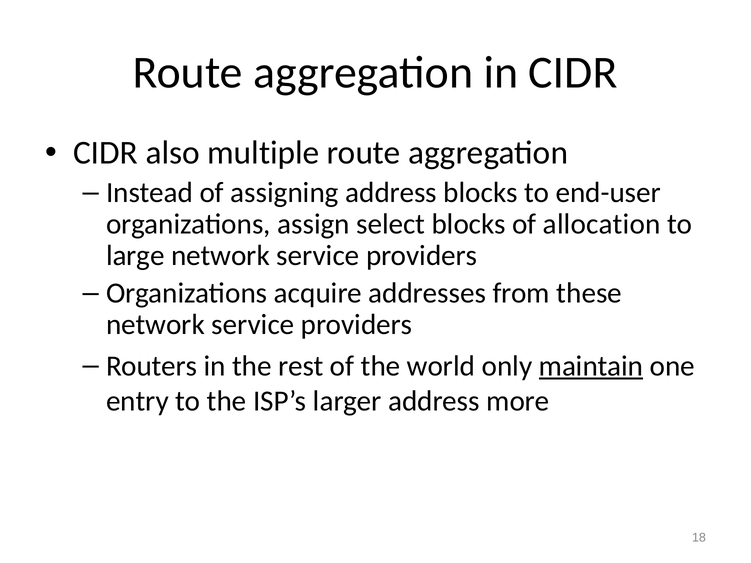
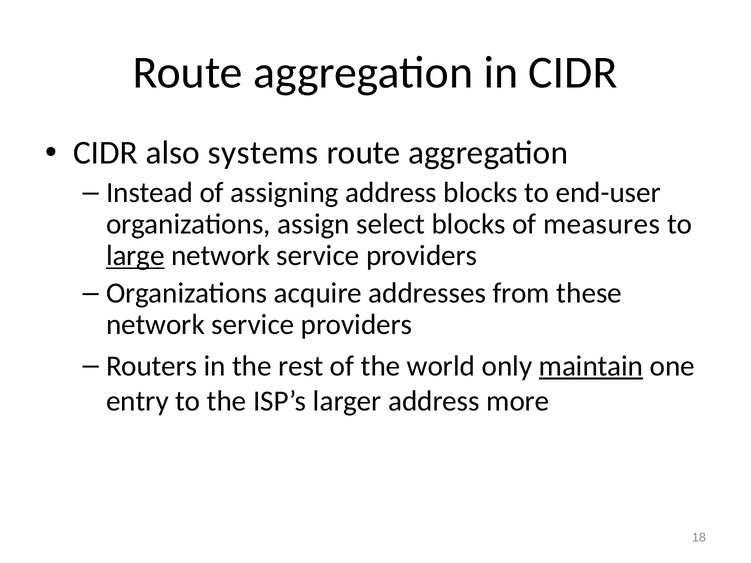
multiple: multiple -> systems
allocation: allocation -> measures
large underline: none -> present
